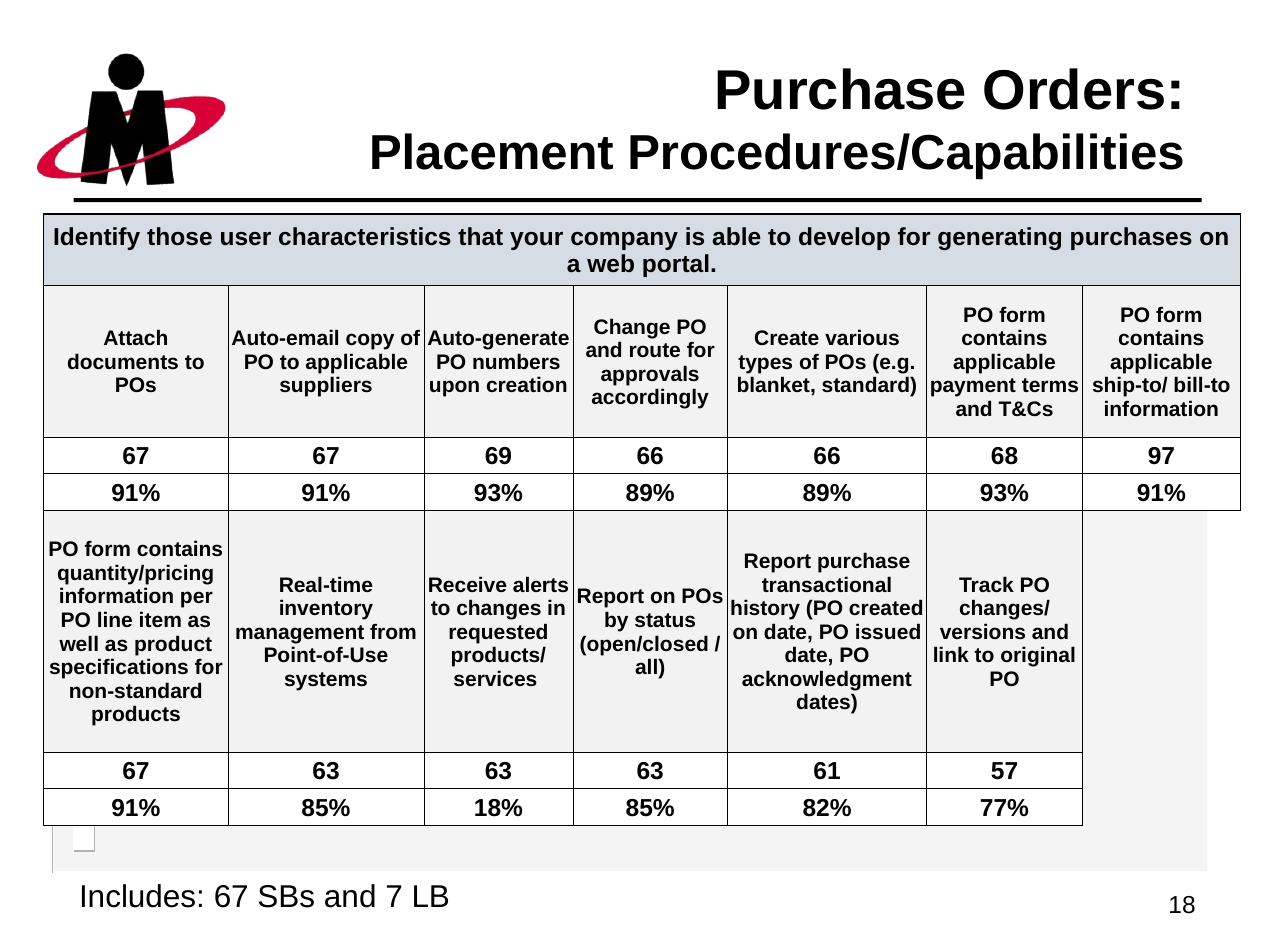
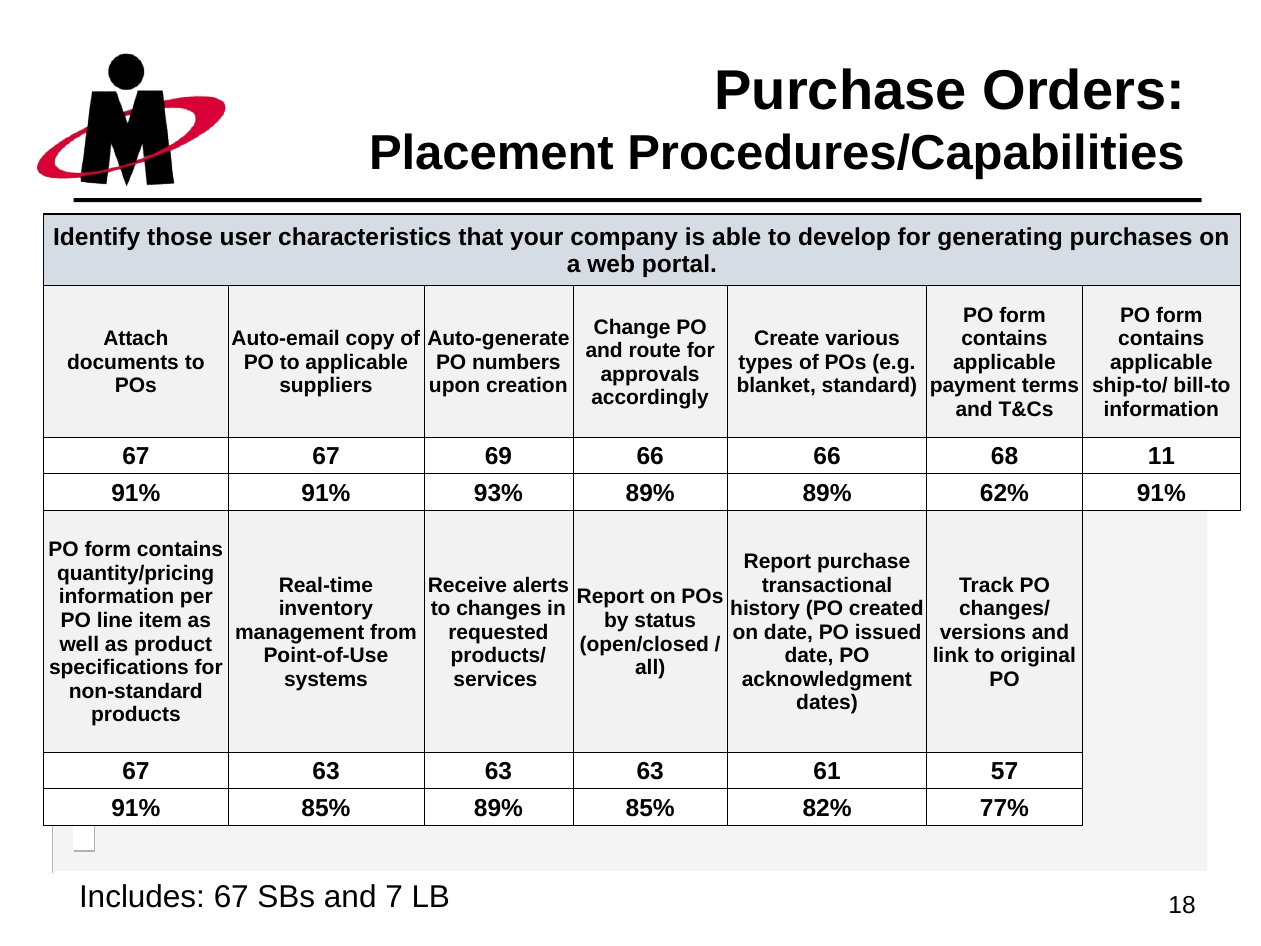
97: 97 -> 11
89% 93%: 93% -> 62%
85% 18%: 18% -> 89%
